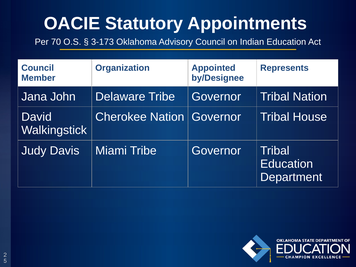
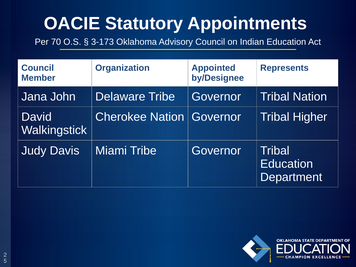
House: House -> Higher
